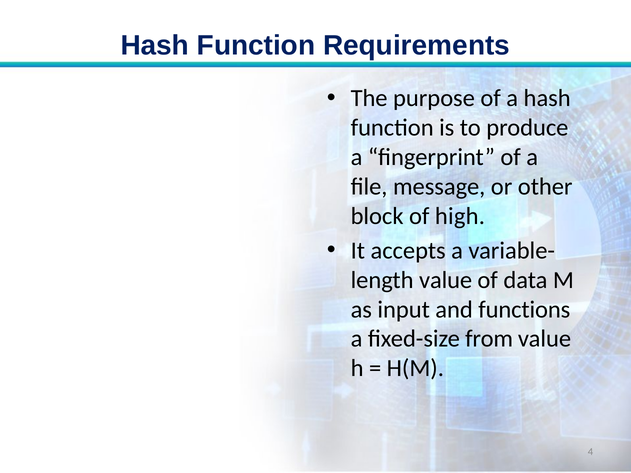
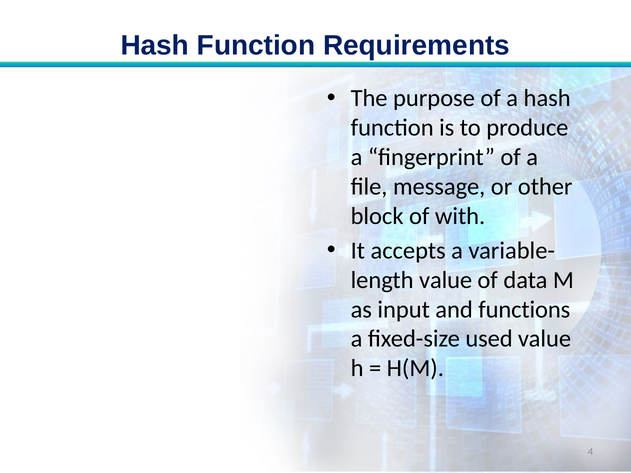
high: high -> with
from: from -> used
